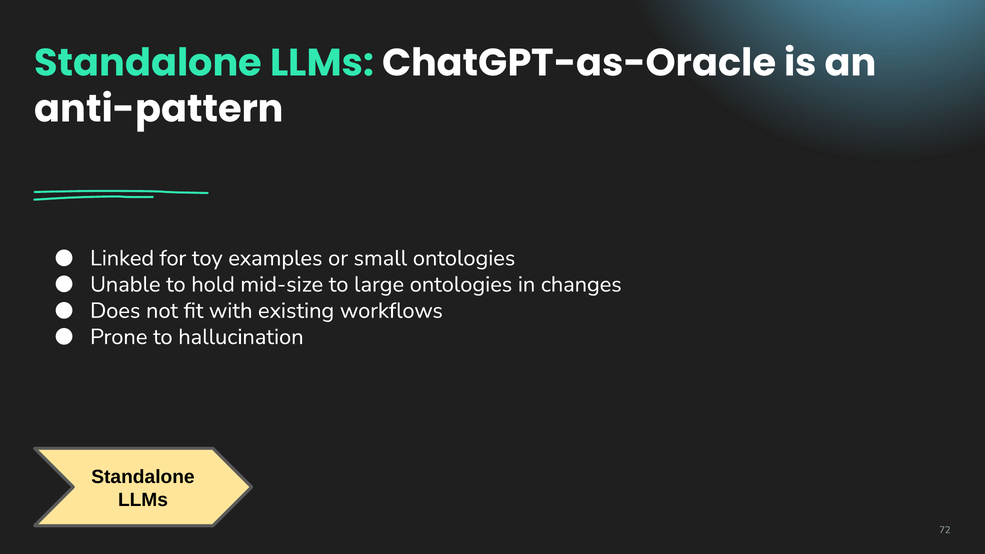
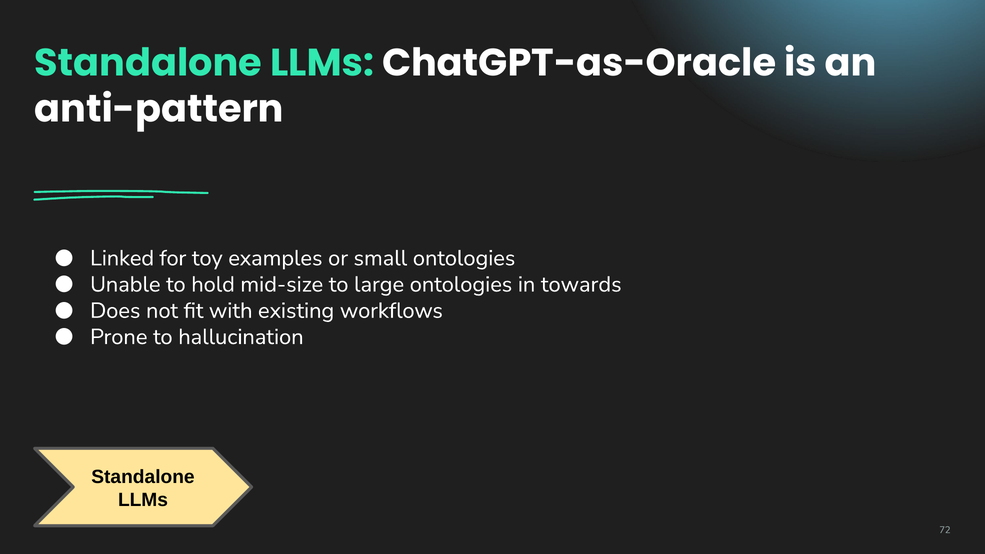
changes: changes -> towards
